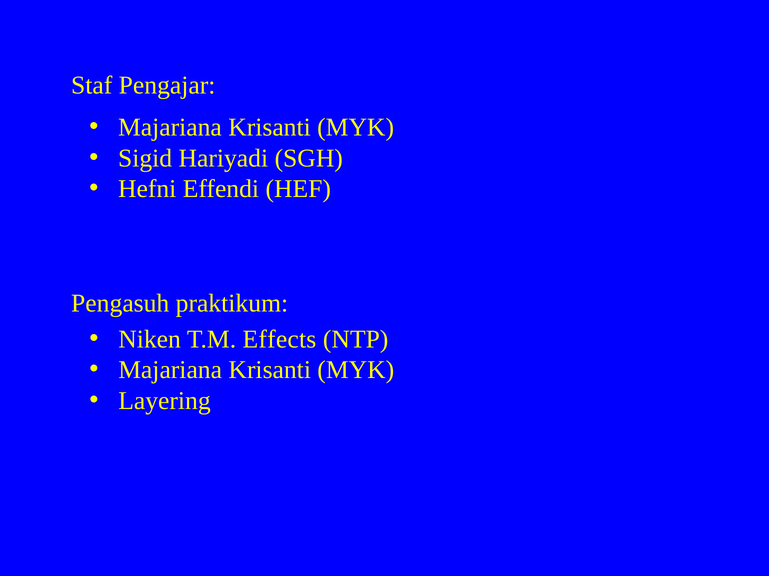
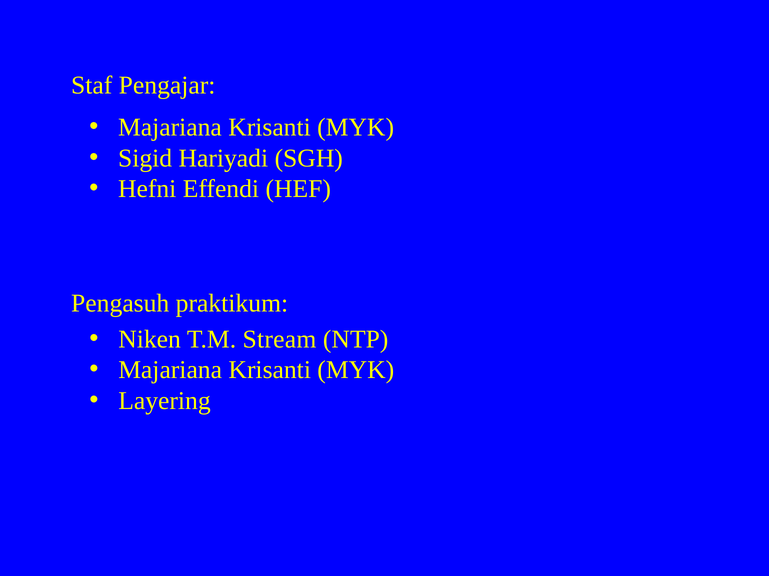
Effects: Effects -> Stream
